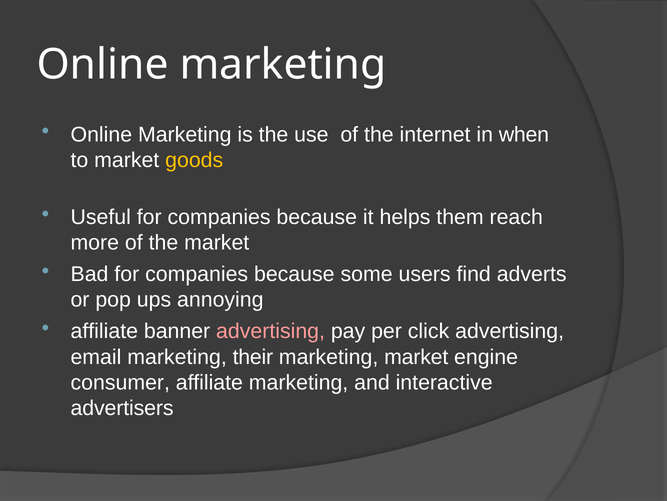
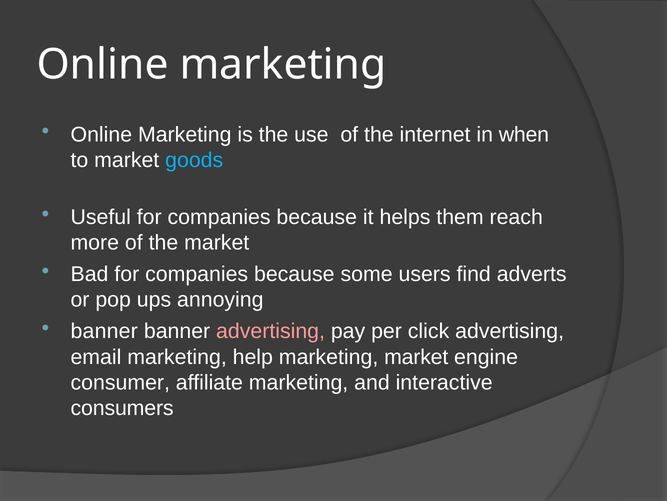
goods colour: yellow -> light blue
affiliate at (104, 331): affiliate -> banner
their: their -> help
advertisers: advertisers -> consumers
